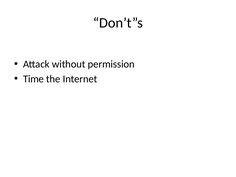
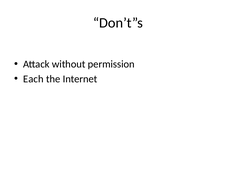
Time: Time -> Each
